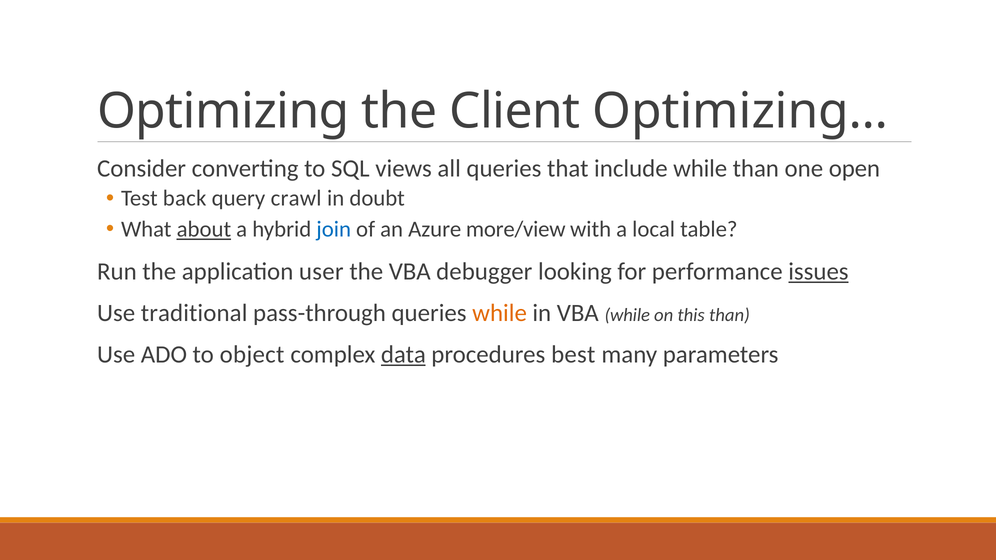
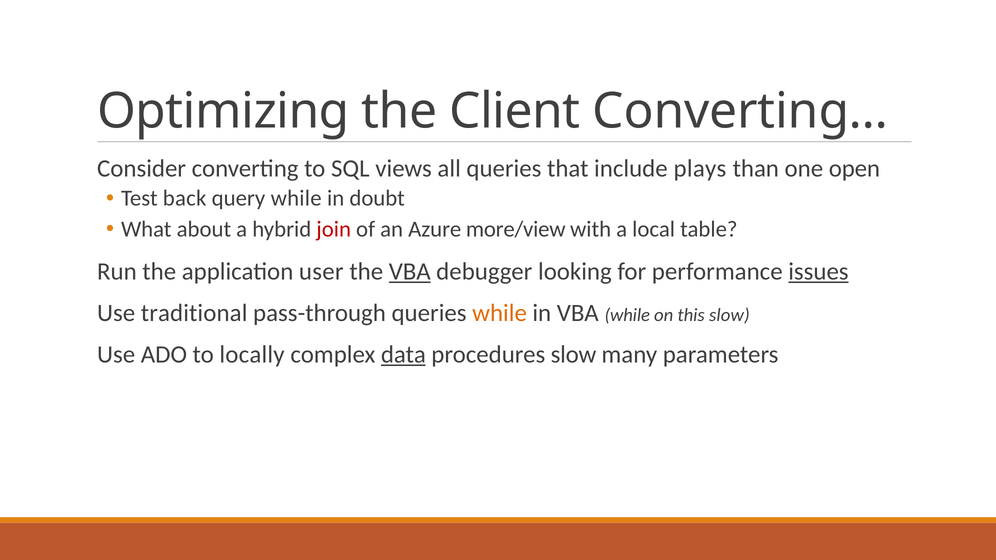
Optimizing…: Optimizing… -> Converting…
include while: while -> plays
query crawl: crawl -> while
about underline: present -> none
join colour: blue -> red
VBA at (410, 272) underline: none -> present
this than: than -> slow
object: object -> locally
procedures best: best -> slow
